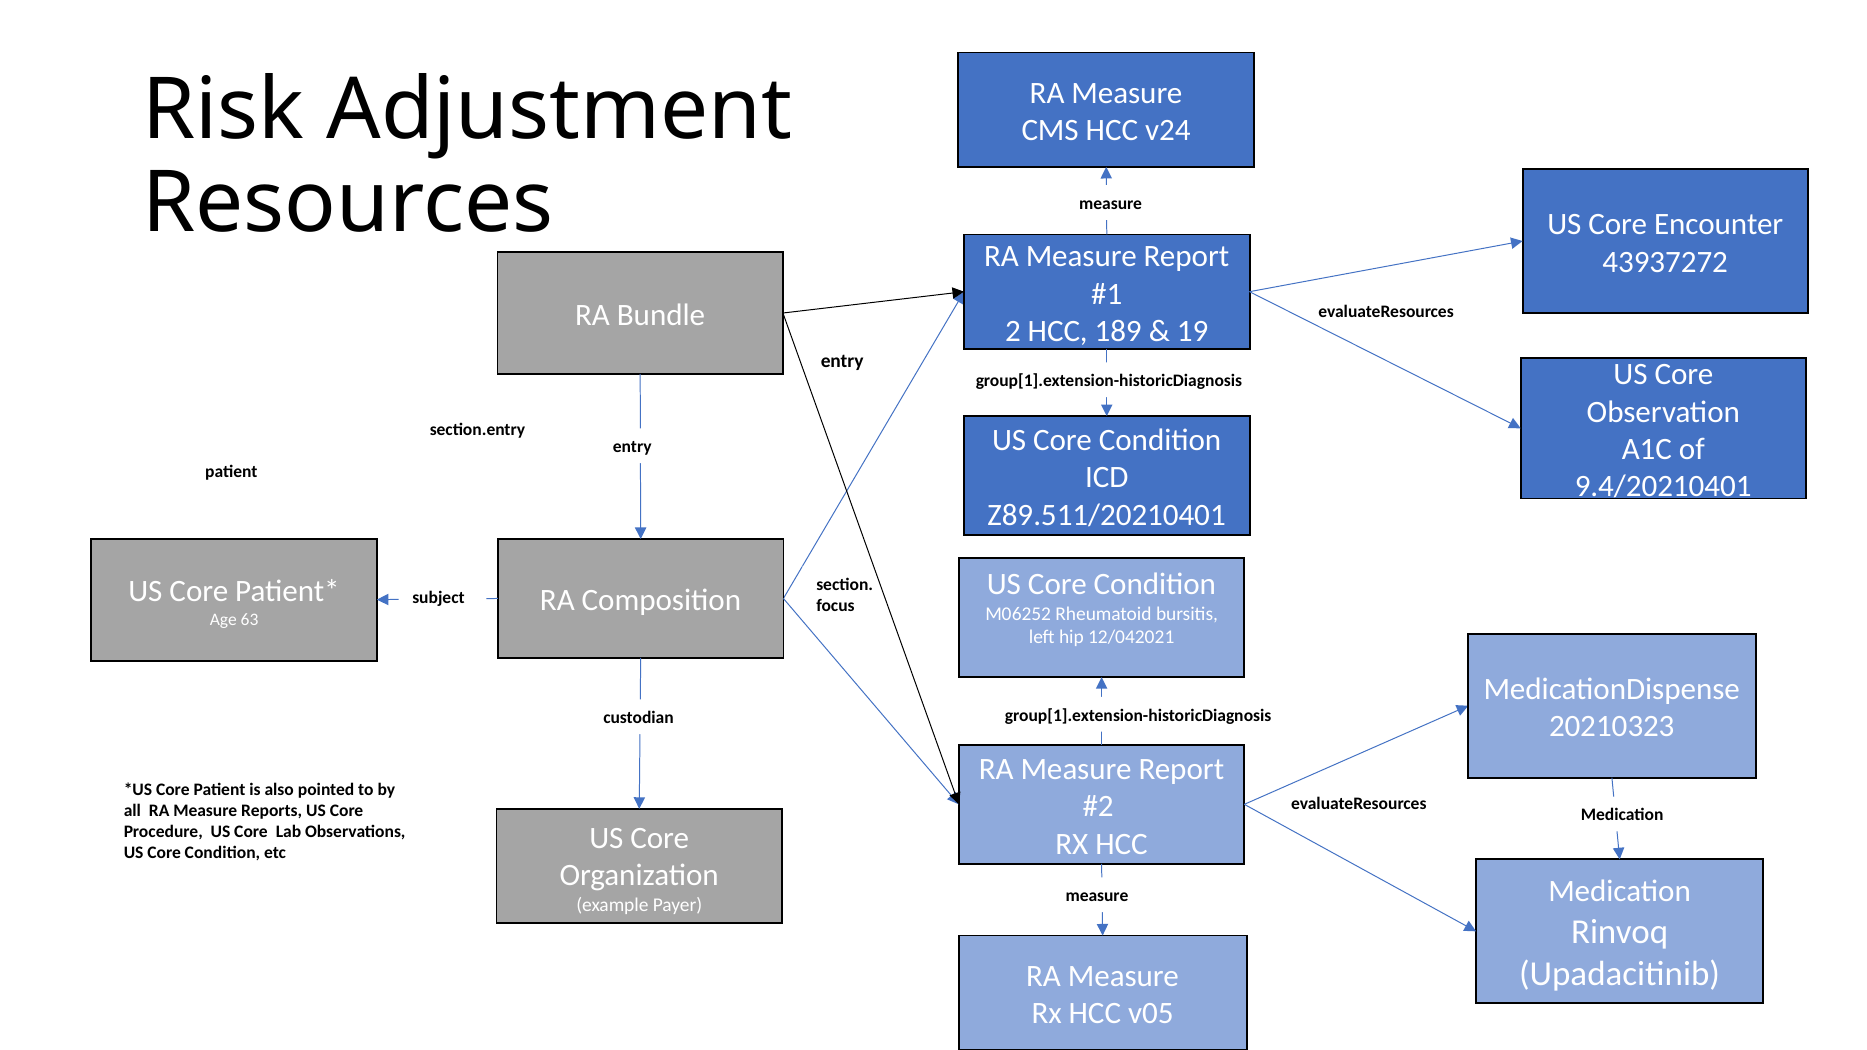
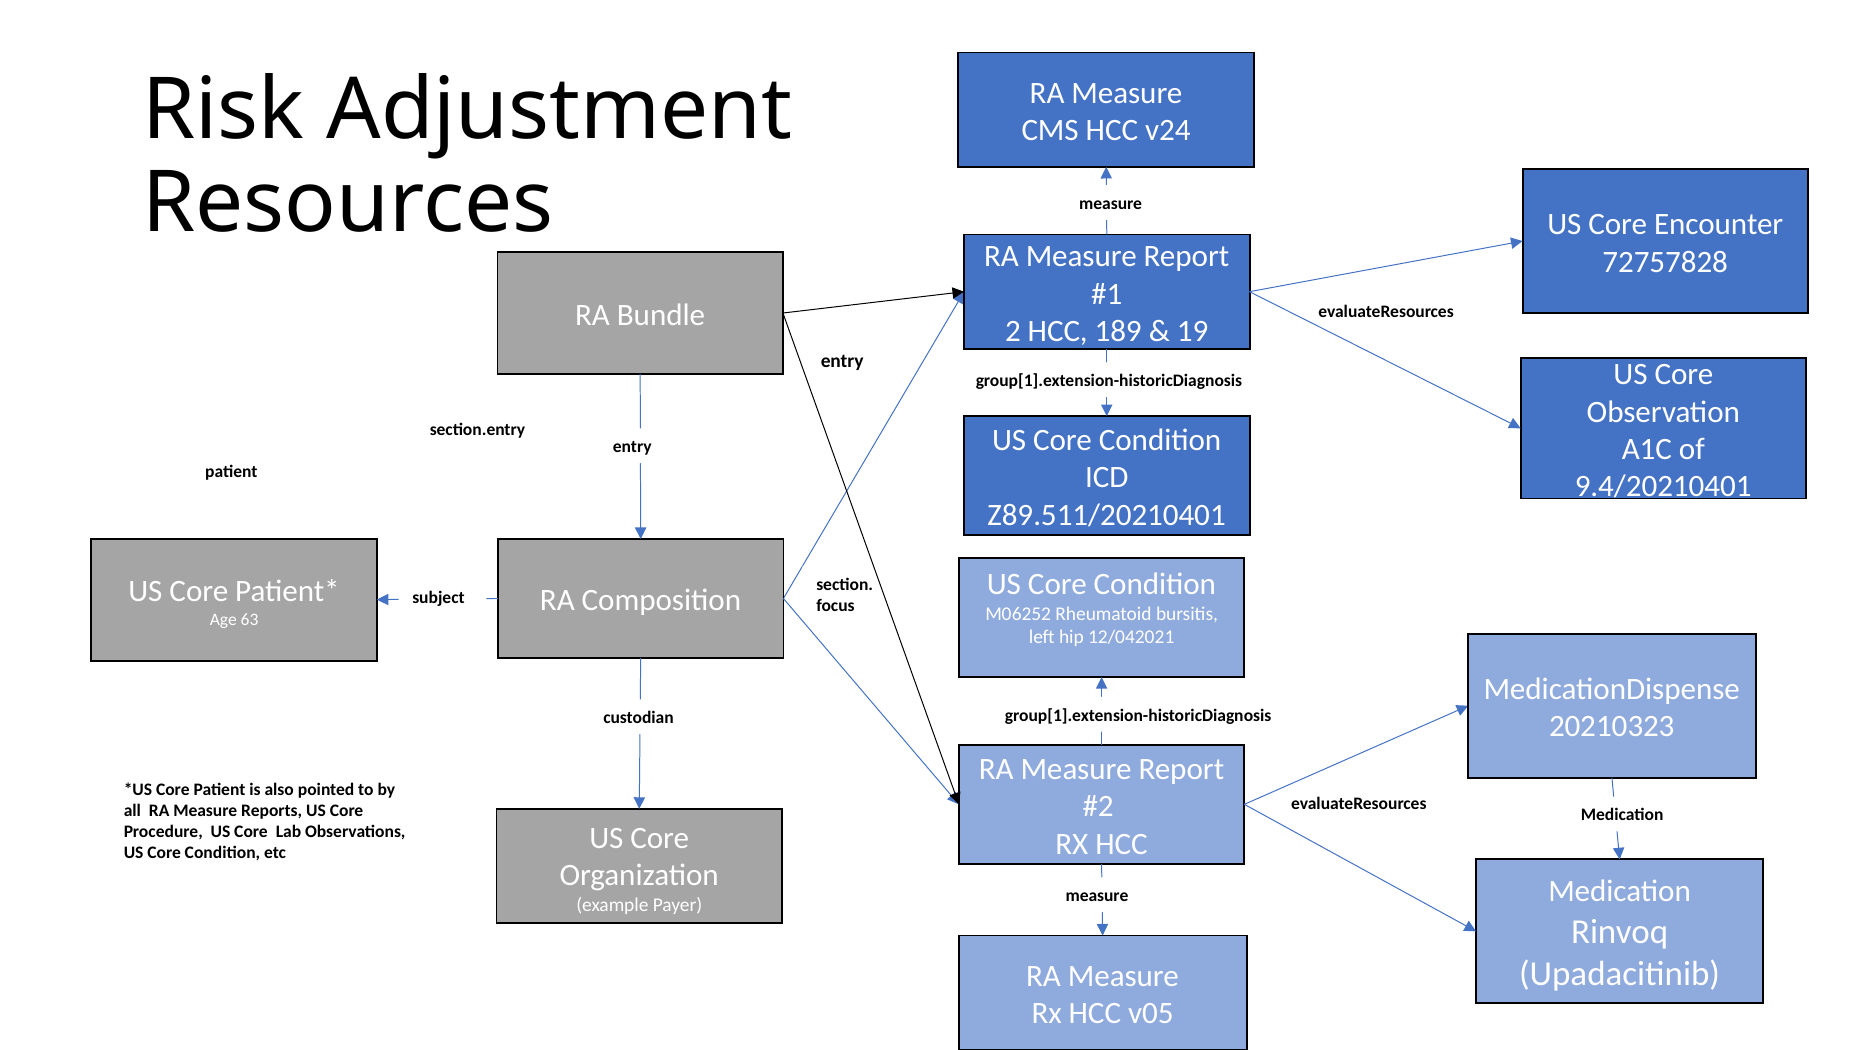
43937272: 43937272 -> 72757828
